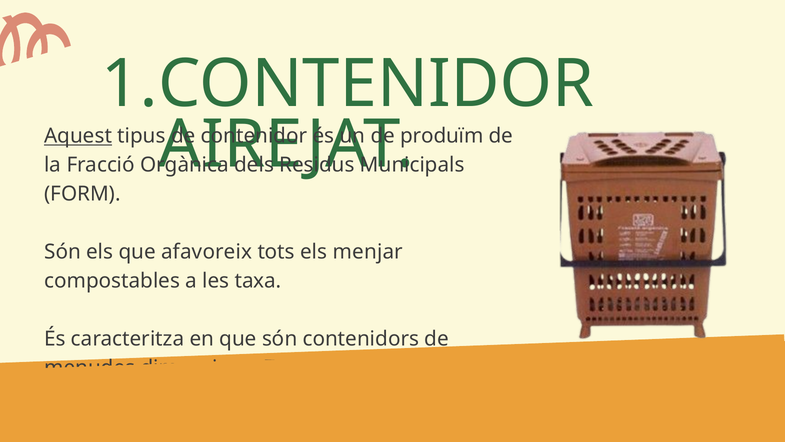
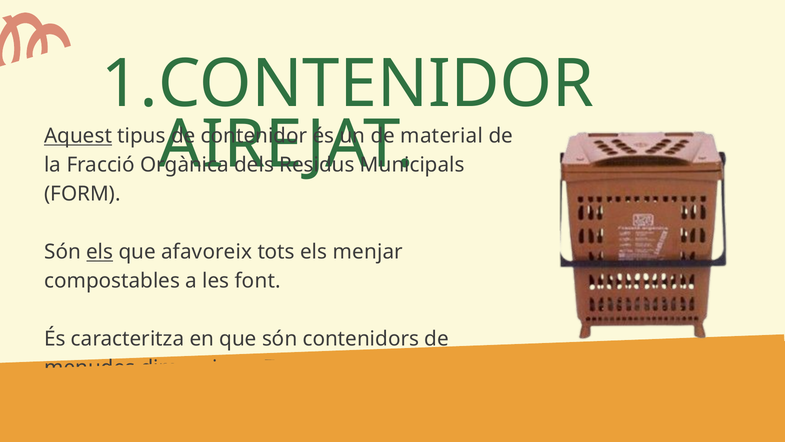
produïm: produïm -> material
els at (100, 252) underline: none -> present
taxa: taxa -> font
